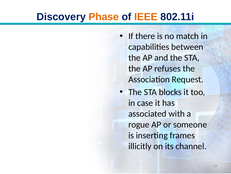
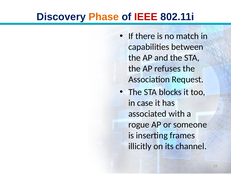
IEEE colour: orange -> red
